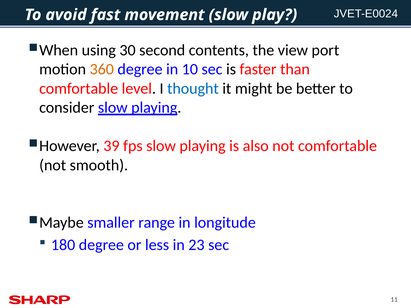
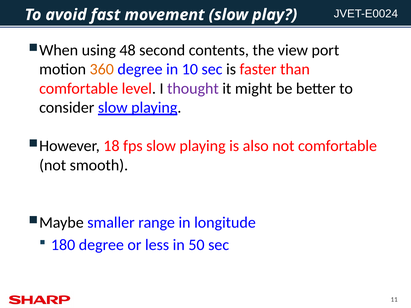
30: 30 -> 48
thought colour: blue -> purple
39: 39 -> 18
23: 23 -> 50
